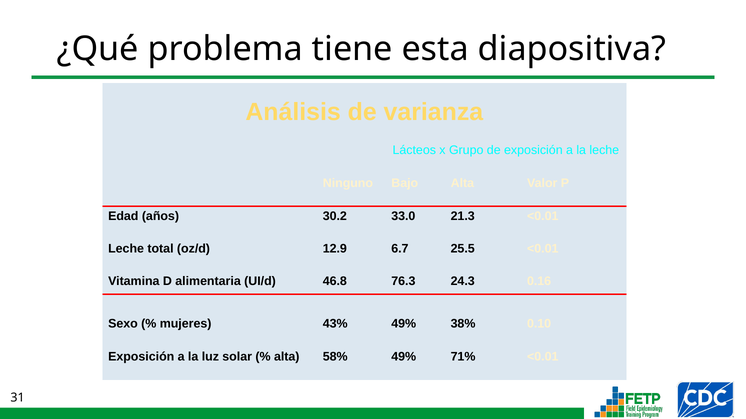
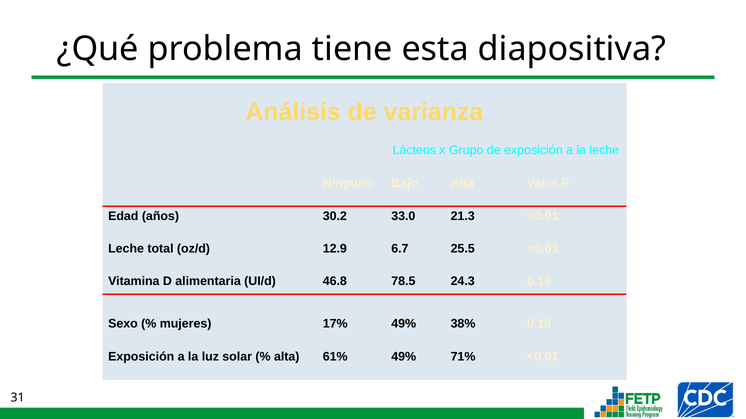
76.3: 76.3 -> 78.5
43%: 43% -> 17%
58%: 58% -> 61%
